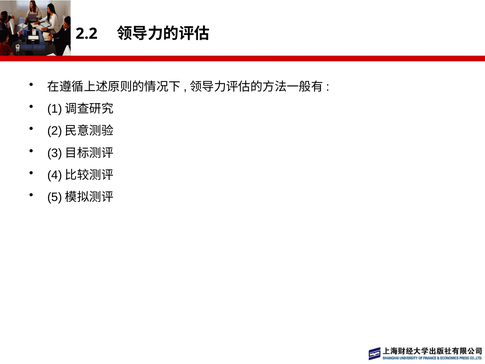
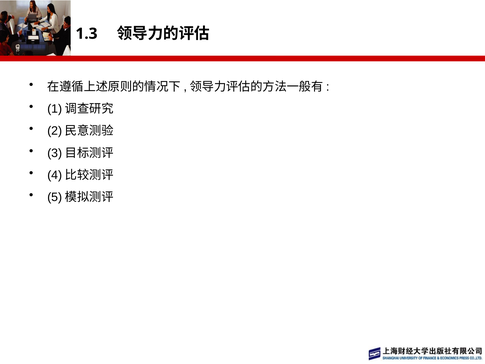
2.2: 2.2 -> 1.3
